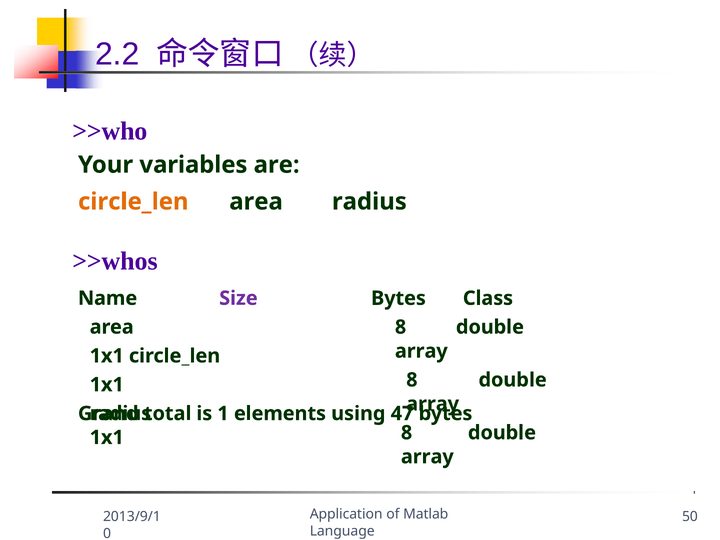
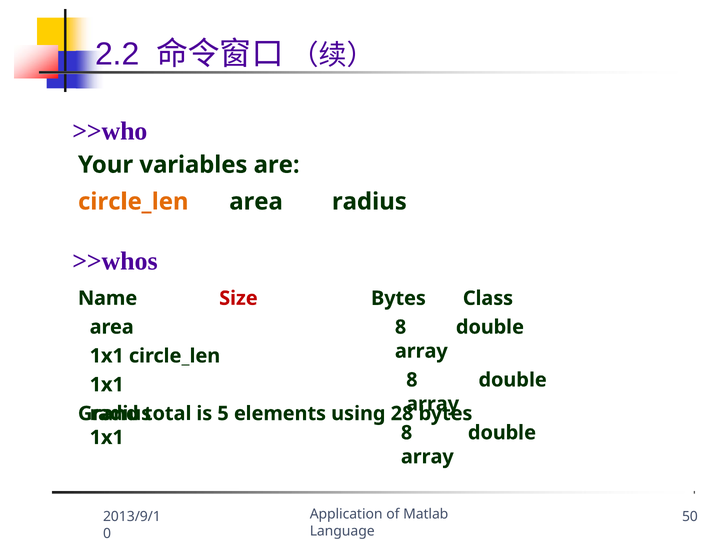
Size colour: purple -> red
1: 1 -> 5
47: 47 -> 28
